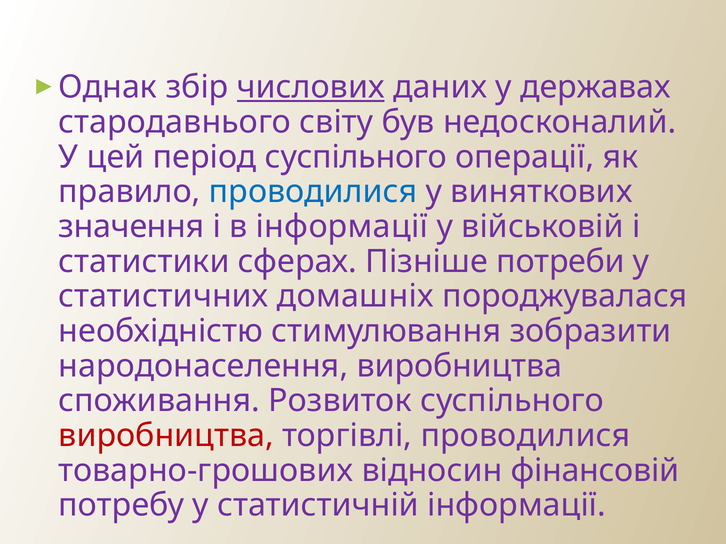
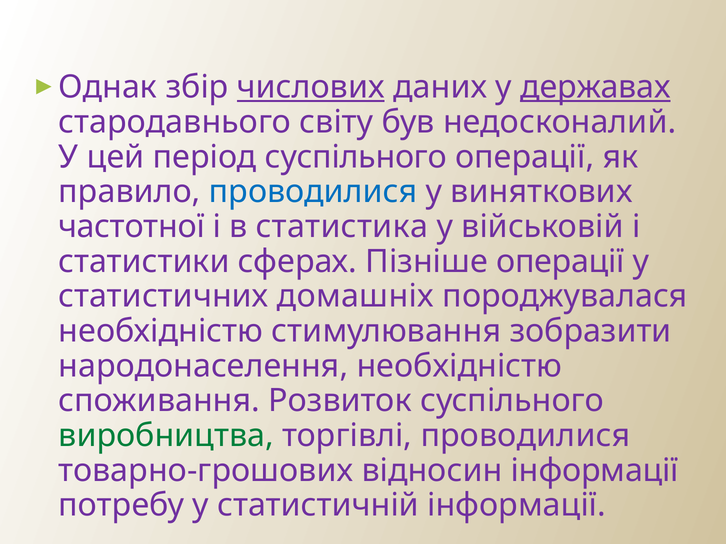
державах underline: none -> present
значення: значення -> частотної
в інформації: інформації -> статистика
Пізніше потреби: потреби -> операції
народонаселення виробництва: виробництва -> необхідністю
виробництва at (166, 436) colour: red -> green
відносин фінансовій: фінансовій -> інформації
